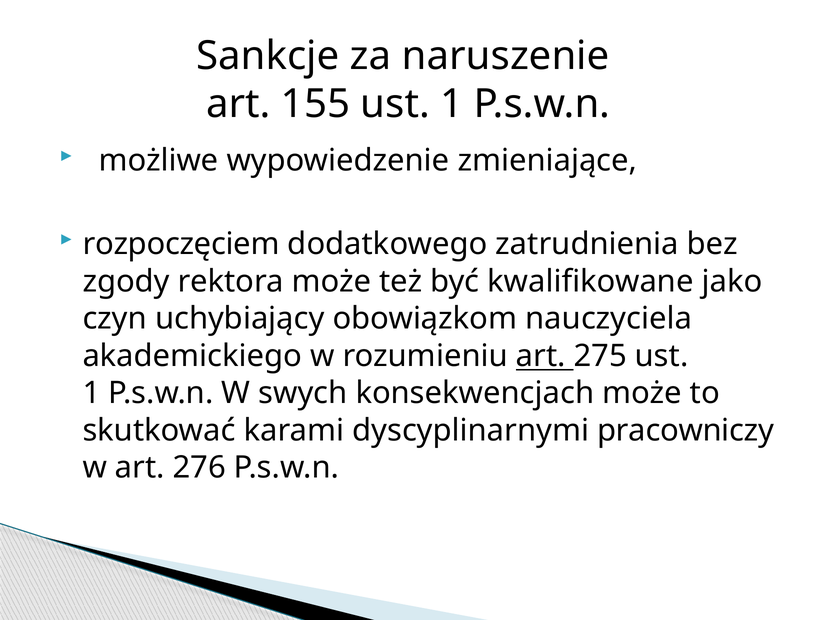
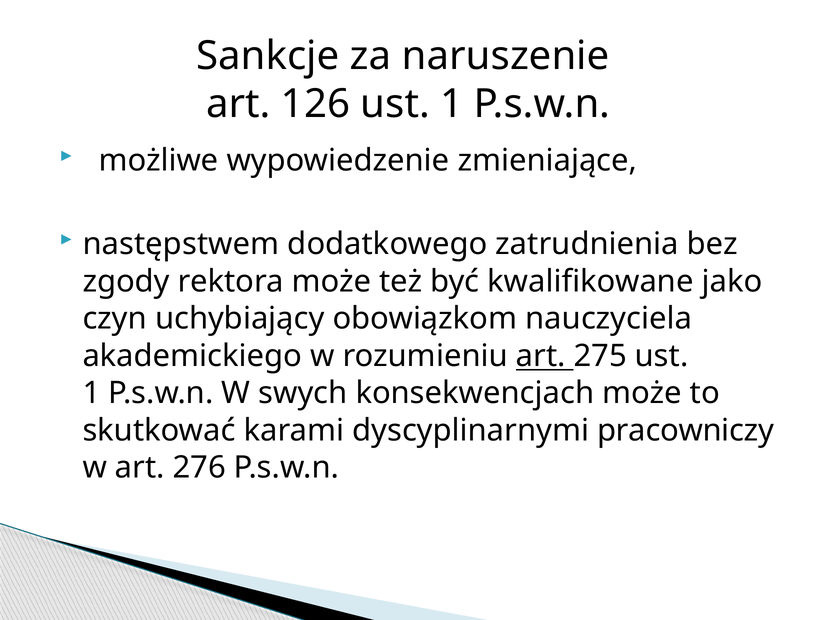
155: 155 -> 126
rozpoczęciem: rozpoczęciem -> następstwem
